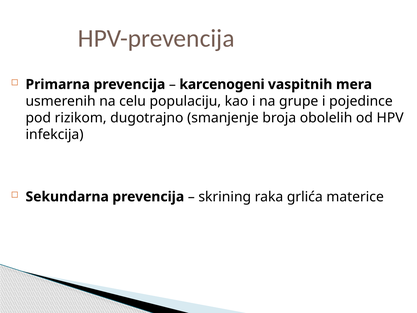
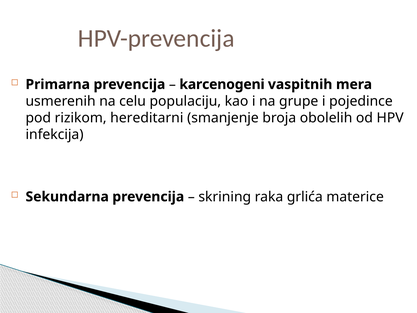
dugotrajno: dugotrajno -> hereditarni
